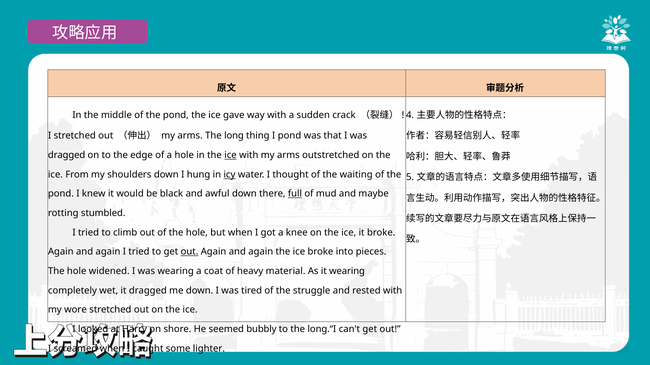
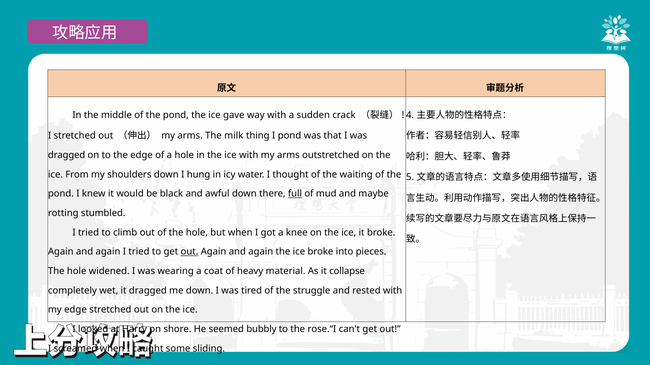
long: long -> milk
ice at (231, 155) underline: present -> none
icy underline: present -> none
it wearing: wearing -> collapse
my wore: wore -> edge
long.“I: long.“I -> rose.“I
lighter: lighter -> sliding
